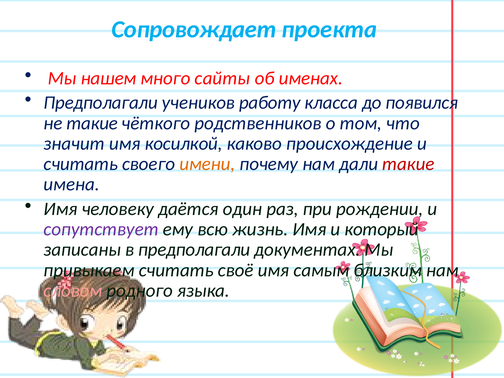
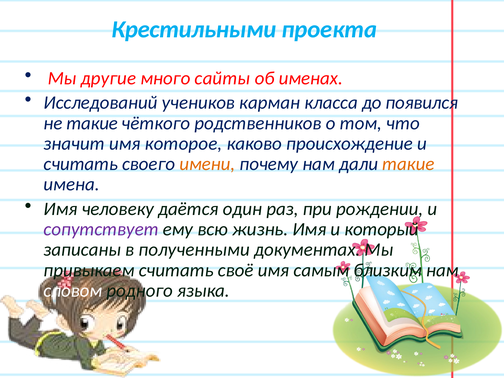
Сопровождает: Сопровождает -> Крестильными
нашем: нашем -> другие
Предполагали at (101, 103): Предполагали -> Исследований
работу: работу -> карман
косилкой: косилкой -> которое
такие at (408, 164) colour: red -> orange
в предполагали: предполагали -> полученными
словом colour: pink -> white
